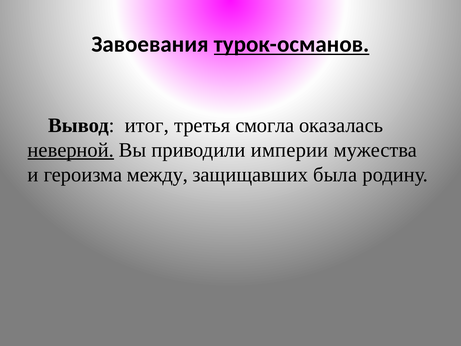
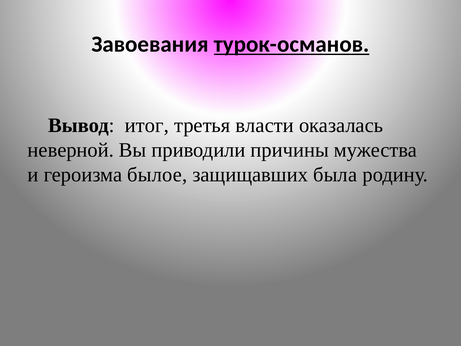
смогла: смогла -> власти
неверной underline: present -> none
империи: империи -> причины
между: между -> былое
